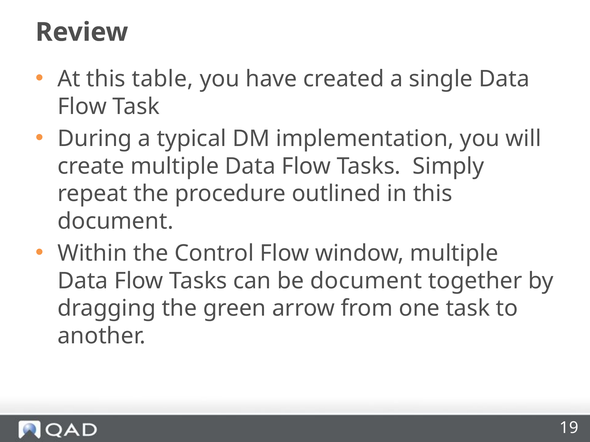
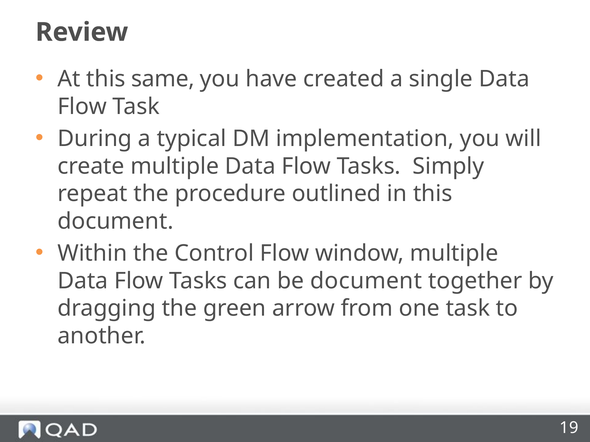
table: table -> same
